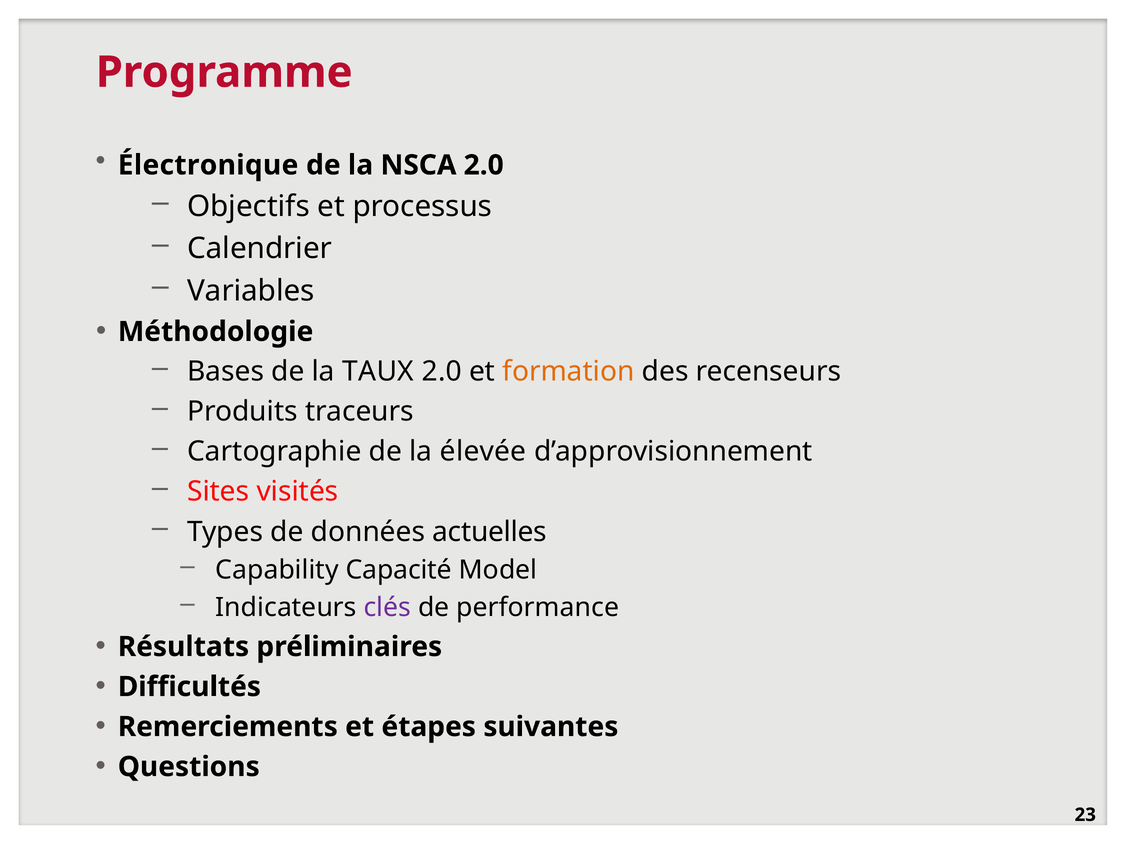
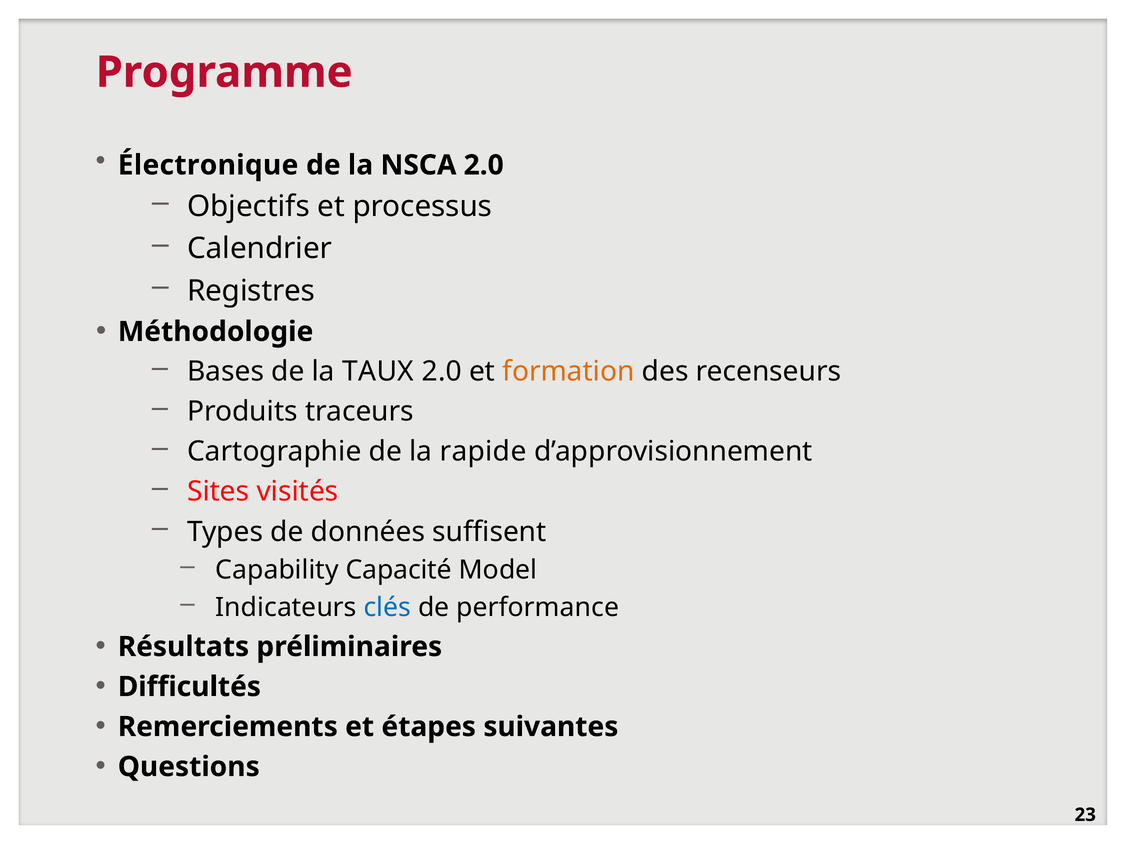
Variables: Variables -> Registres
élevée: élevée -> rapide
actuelles: actuelles -> suffisent
clés colour: purple -> blue
